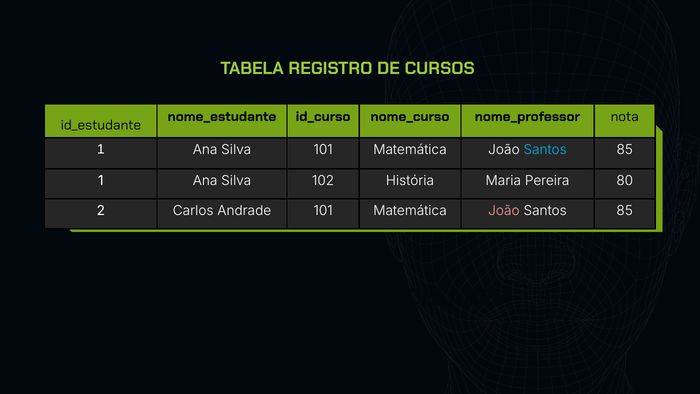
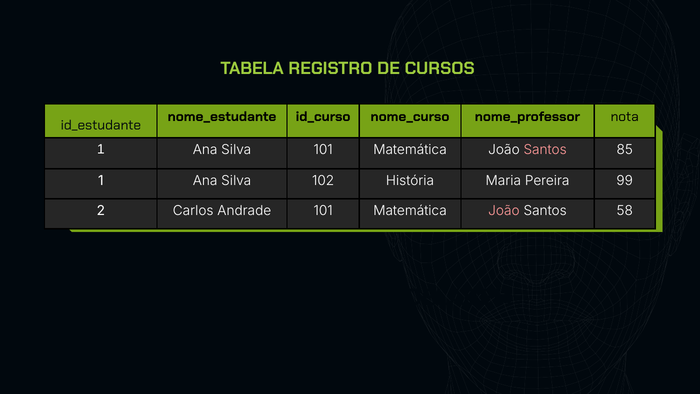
Santos at (545, 150) colour: light blue -> pink
80: 80 -> 99
85 at (625, 211): 85 -> 58
